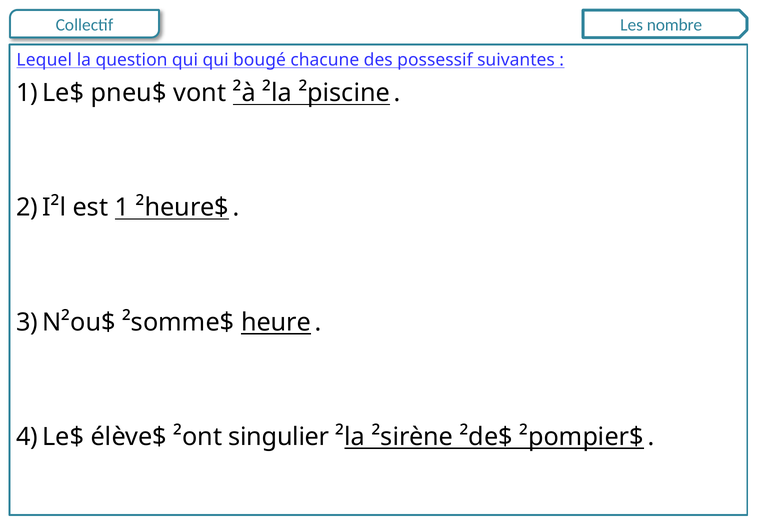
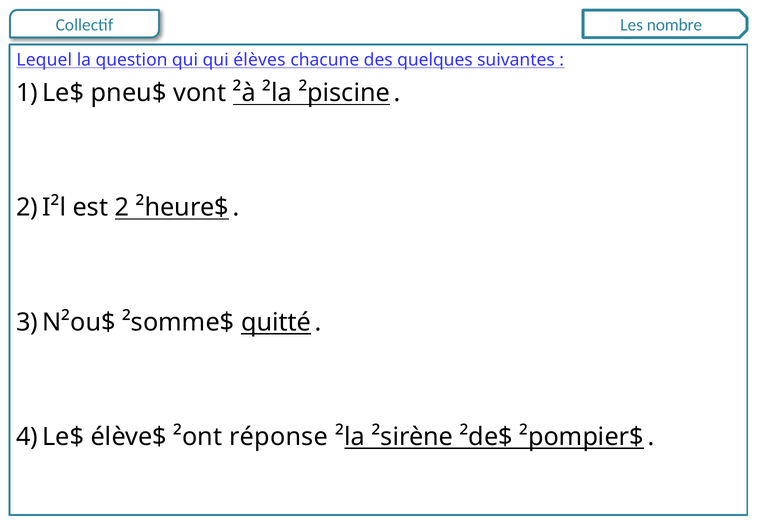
bougé: bougé -> élèves
possessif: possessif -> quelques
1: 1 -> 2
heure: heure -> quitté
singulier: singulier -> réponse
